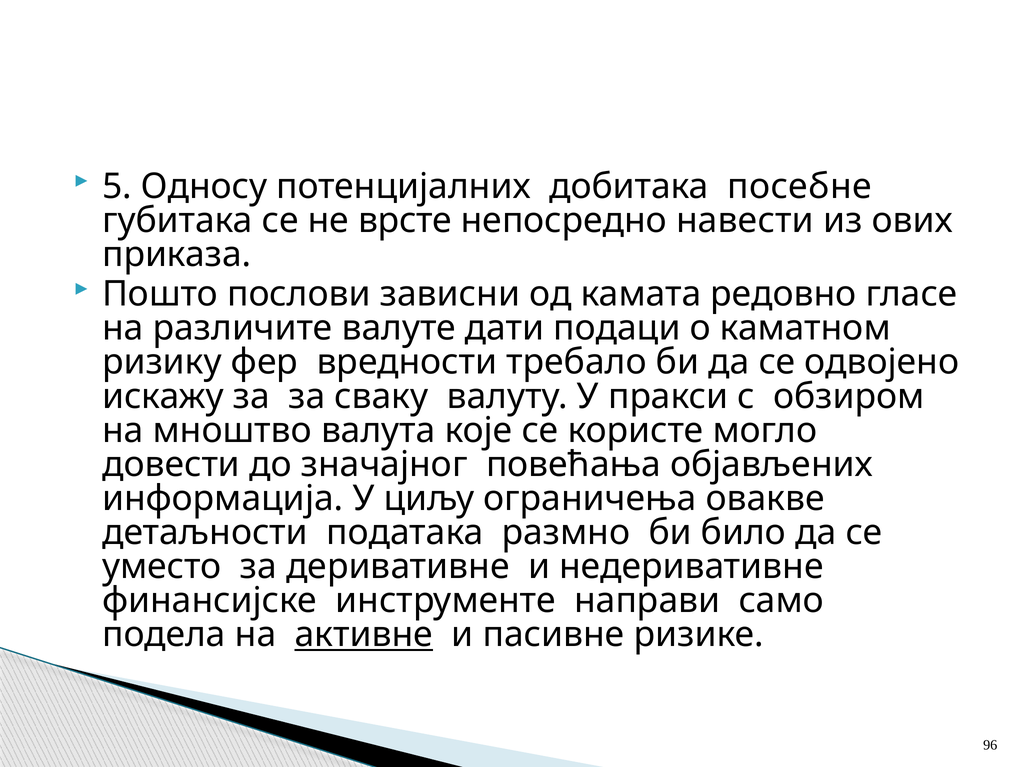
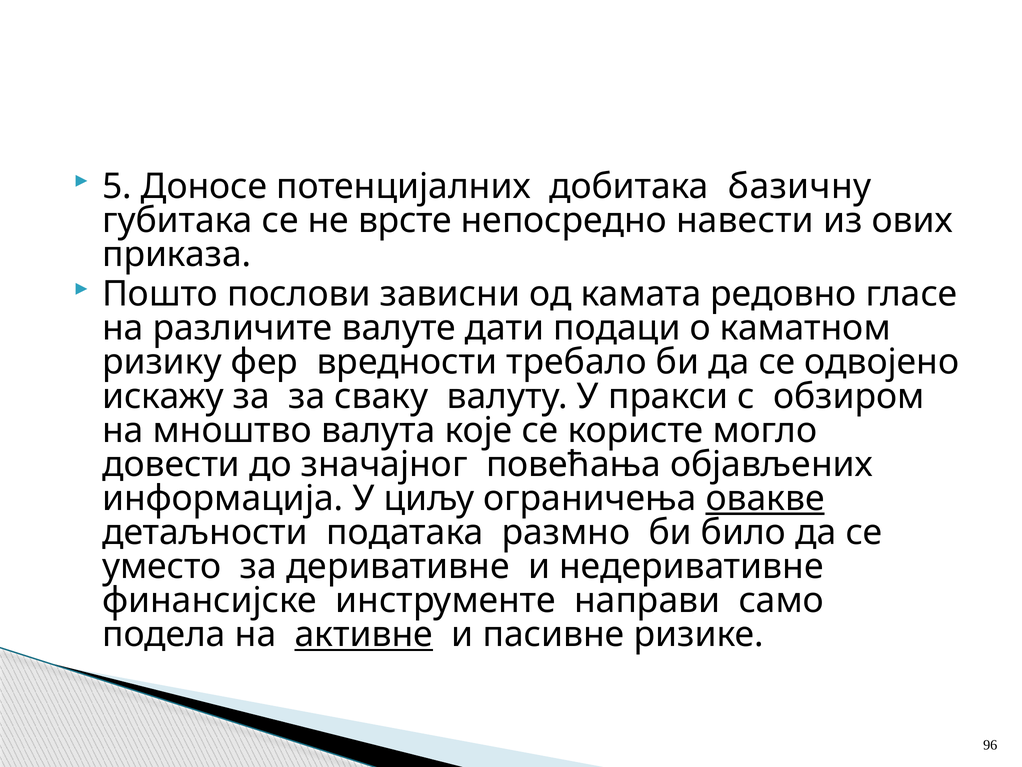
Односу: Односу -> Доносе
посебне: посебне -> базичну
овакве underline: none -> present
